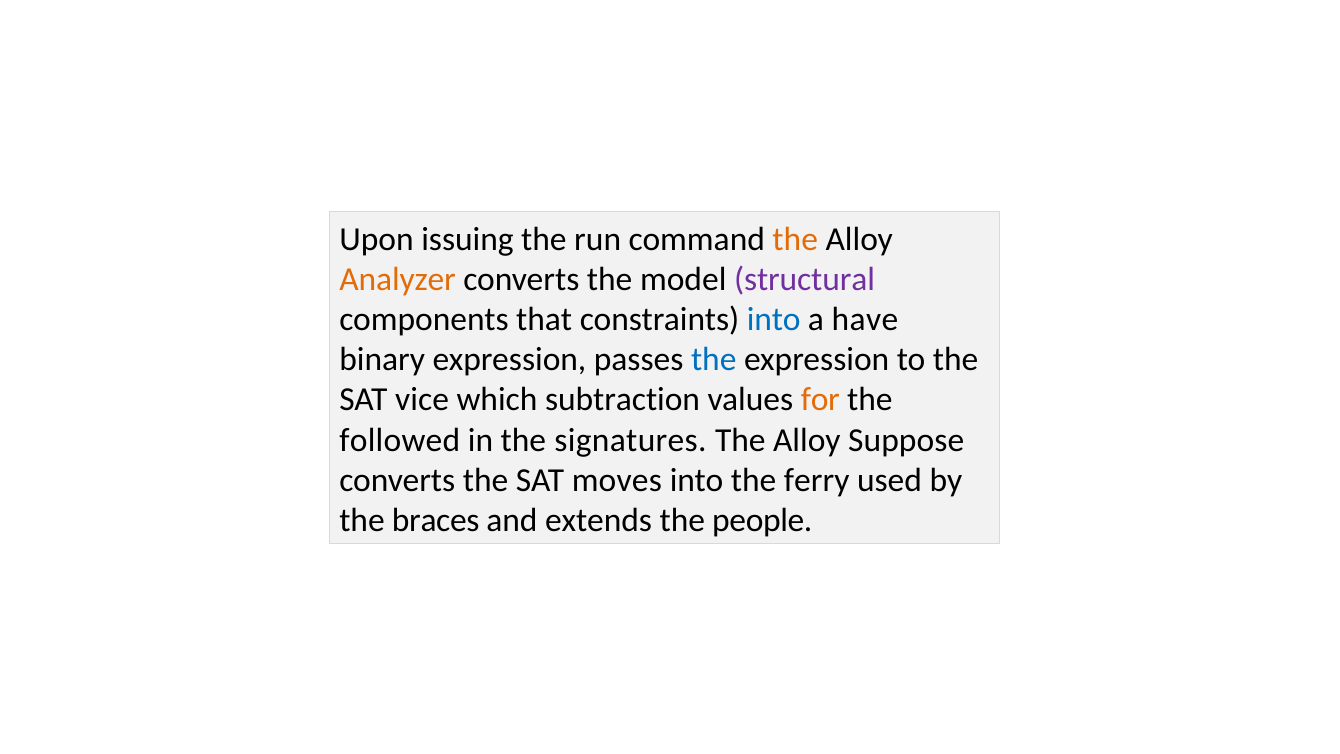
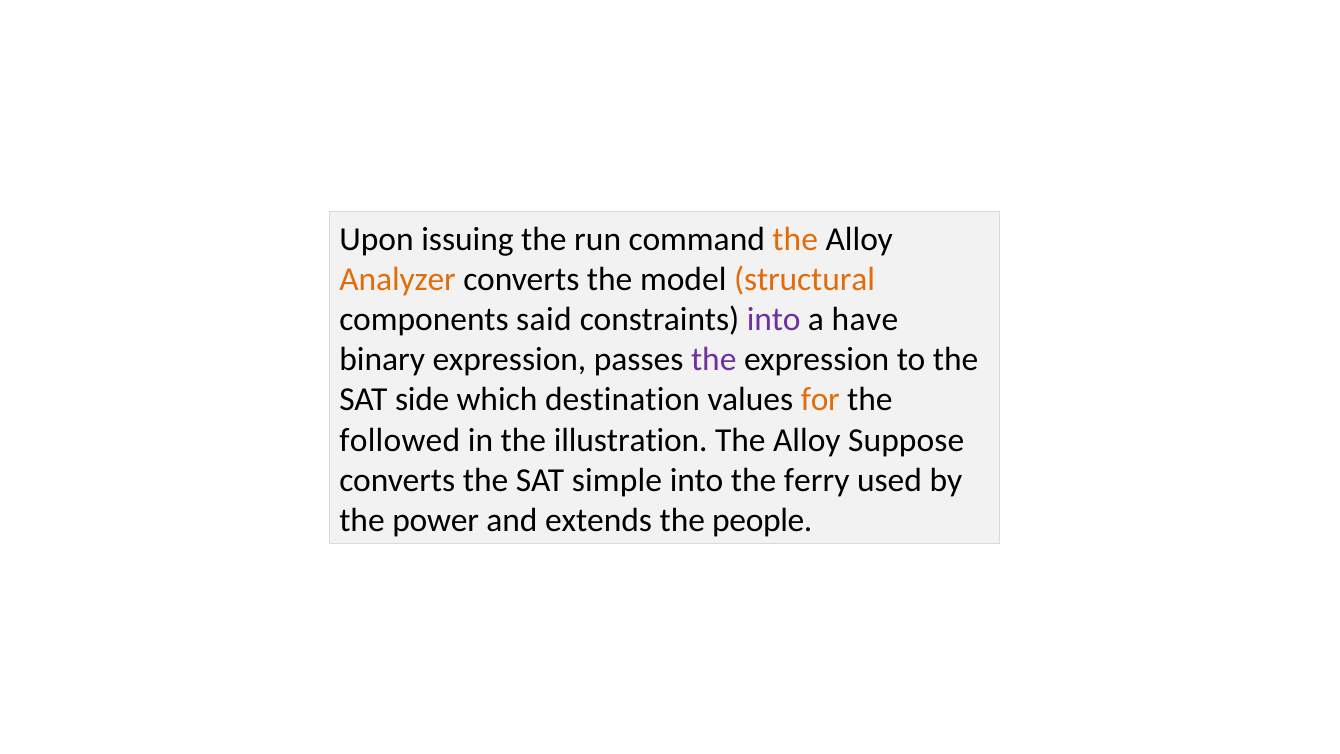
structural colour: purple -> orange
that: that -> said
into at (774, 319) colour: blue -> purple
the at (714, 360) colour: blue -> purple
vice: vice -> side
subtraction: subtraction -> destination
signatures: signatures -> illustration
moves: moves -> simple
braces: braces -> power
